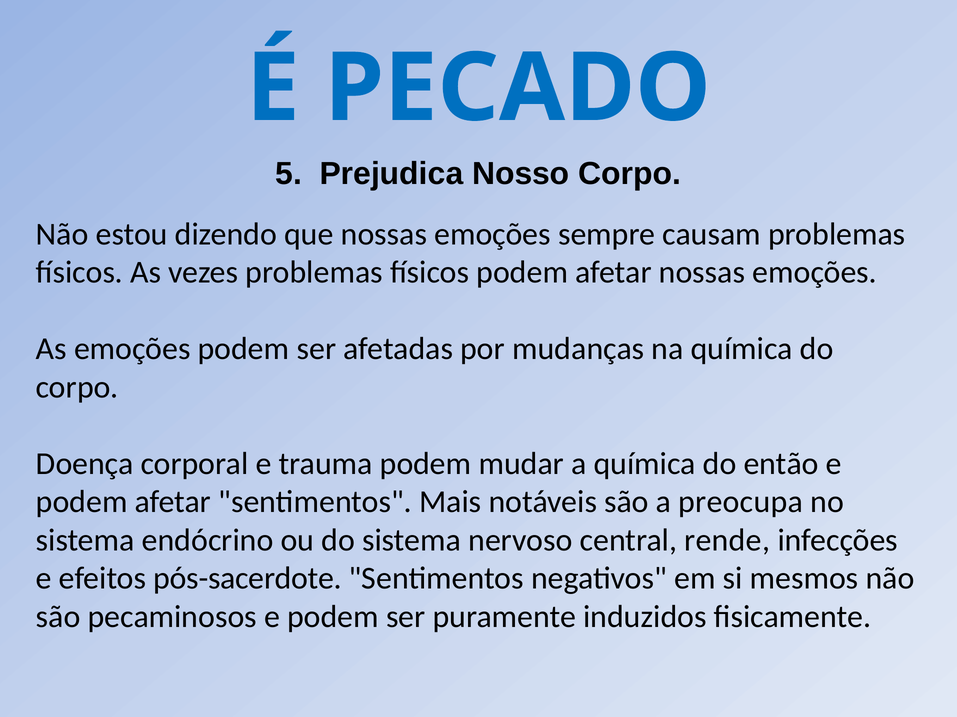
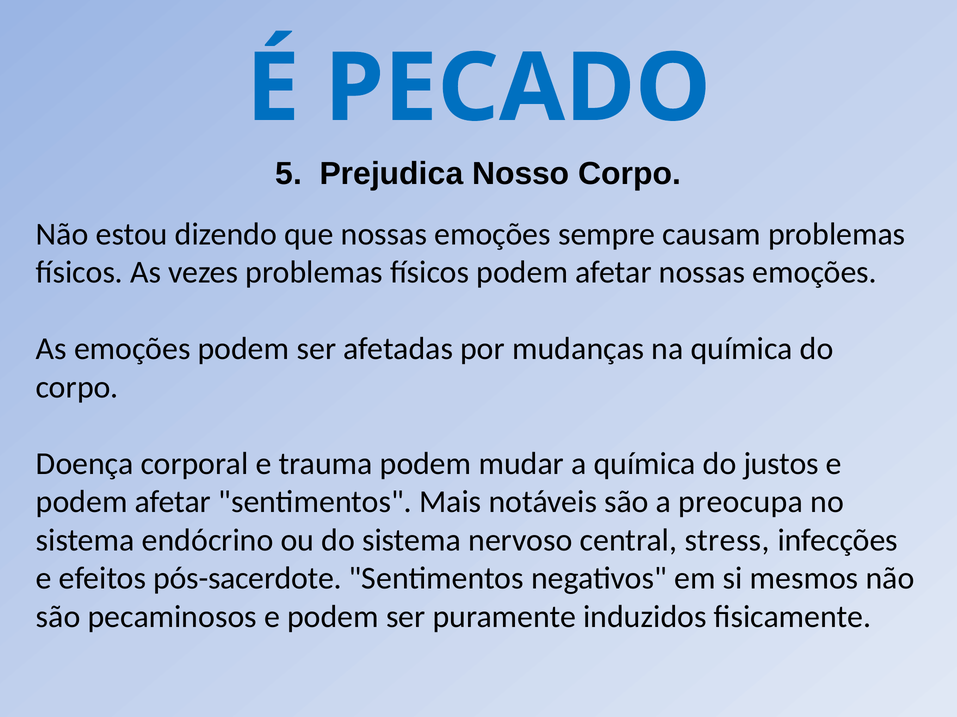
então: então -> justos
rende: rende -> stress
